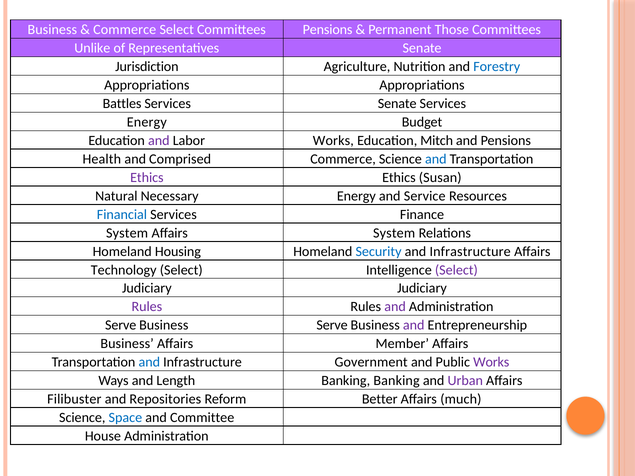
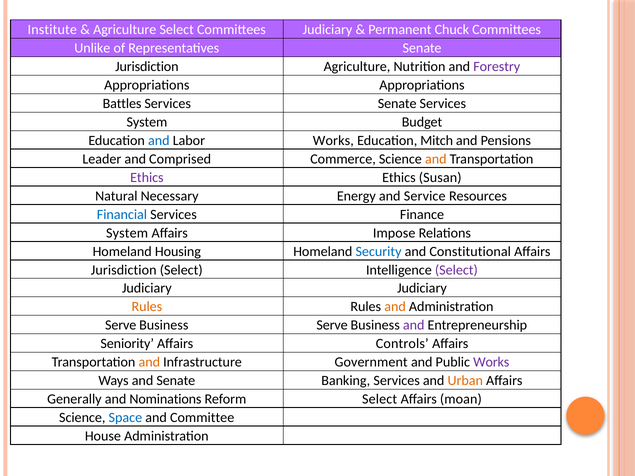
Business at (52, 30): Business -> Institute
Commerce at (125, 30): Commerce -> Agriculture
Committees Pensions: Pensions -> Judiciary
Those: Those -> Chuck
Forestry colour: blue -> purple
Energy at (147, 122): Energy -> System
and at (159, 141) colour: purple -> blue
Health: Health -> Leader
and at (436, 159) colour: blue -> orange
Affairs System: System -> Impose
Infrastructure at (470, 252): Infrastructure -> Constitutional
Technology at (124, 270): Technology -> Jurisdiction
Rules at (147, 307) colour: purple -> orange
and at (395, 307) colour: purple -> orange
Business at (127, 344): Business -> Seniority
Member: Member -> Controls
and at (149, 362) colour: blue -> orange
and Length: Length -> Senate
Banking Banking: Banking -> Services
Urban colour: purple -> orange
Filibuster: Filibuster -> Generally
Repositories: Repositories -> Nominations
Reform Better: Better -> Select
much: much -> moan
